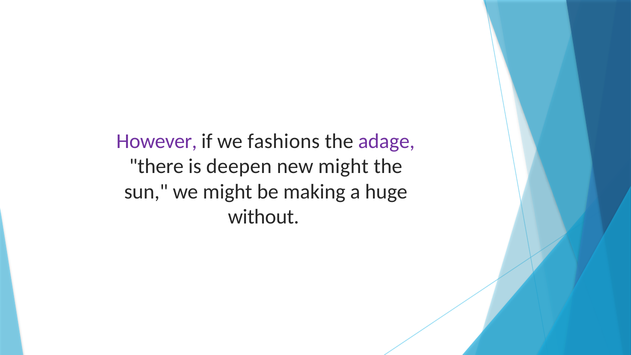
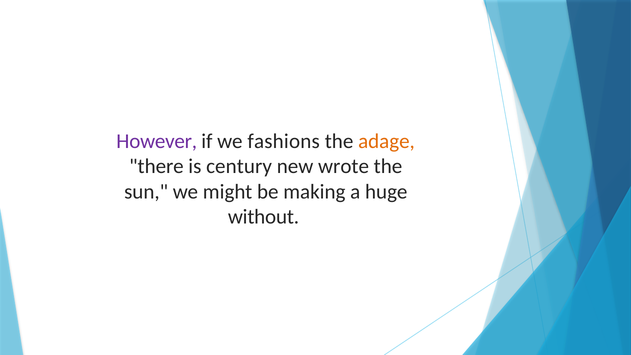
adage colour: purple -> orange
deepen: deepen -> century
new might: might -> wrote
